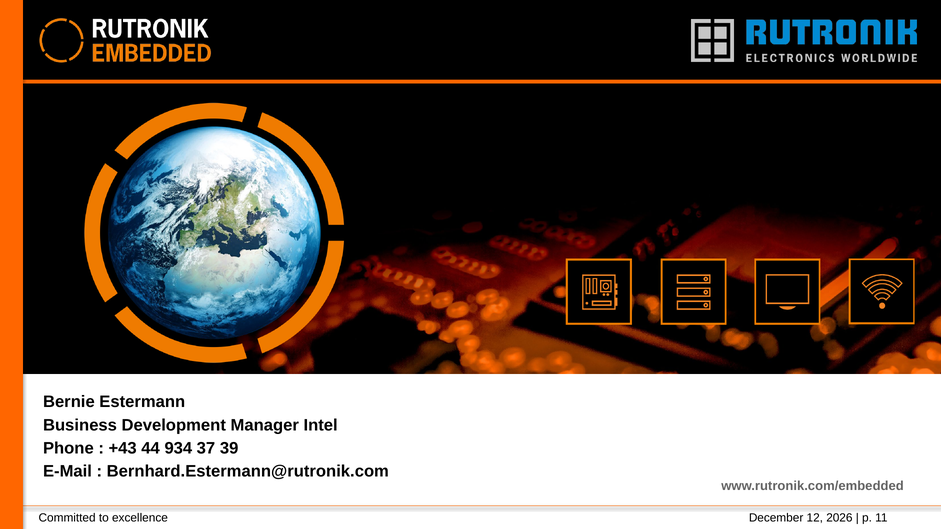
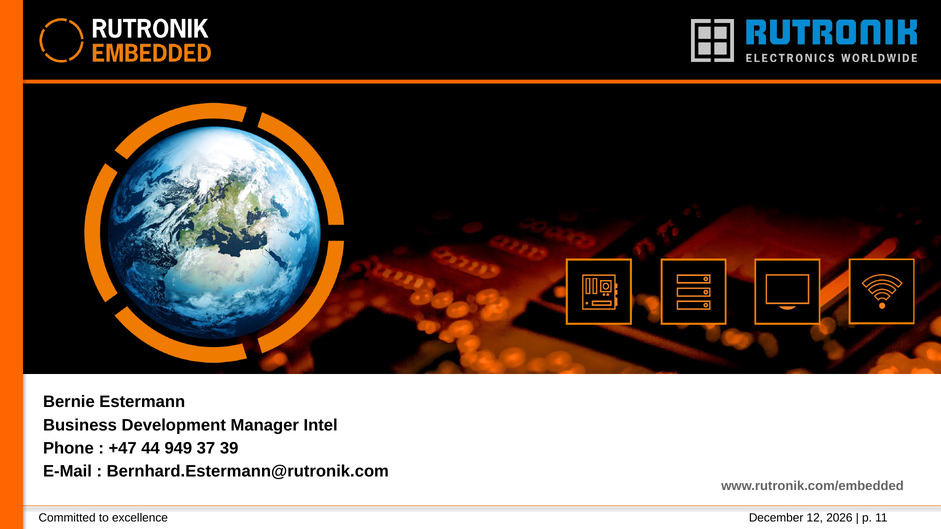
+43: +43 -> +47
934: 934 -> 949
